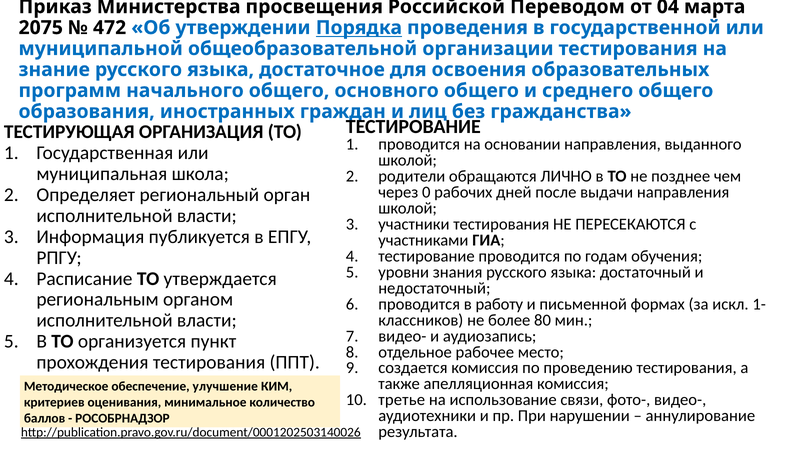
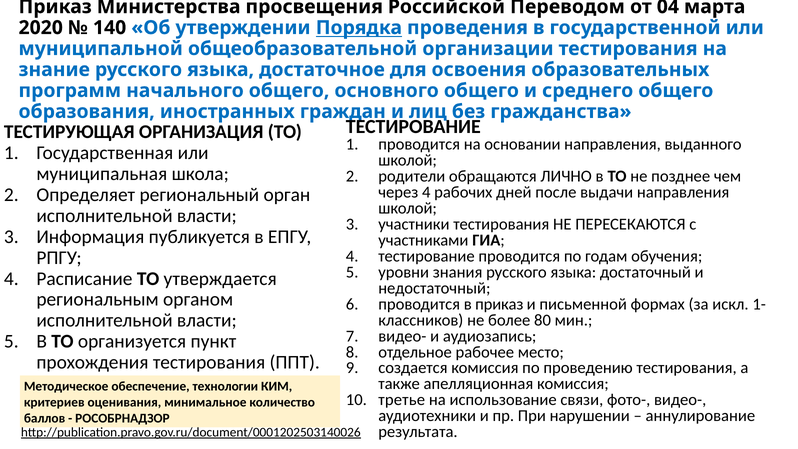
2075: 2075 -> 2020
472: 472 -> 140
через 0: 0 -> 4
в работу: работу -> приказ
улучшение: улучшение -> технологии
